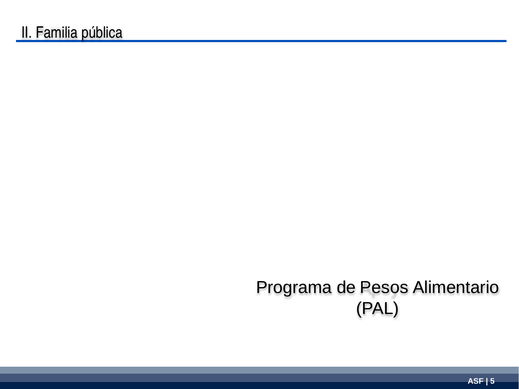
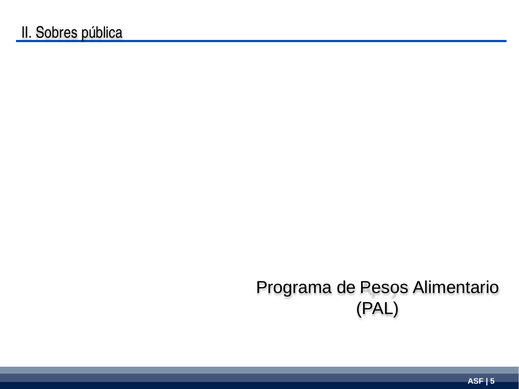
Familia: Familia -> Sobres
